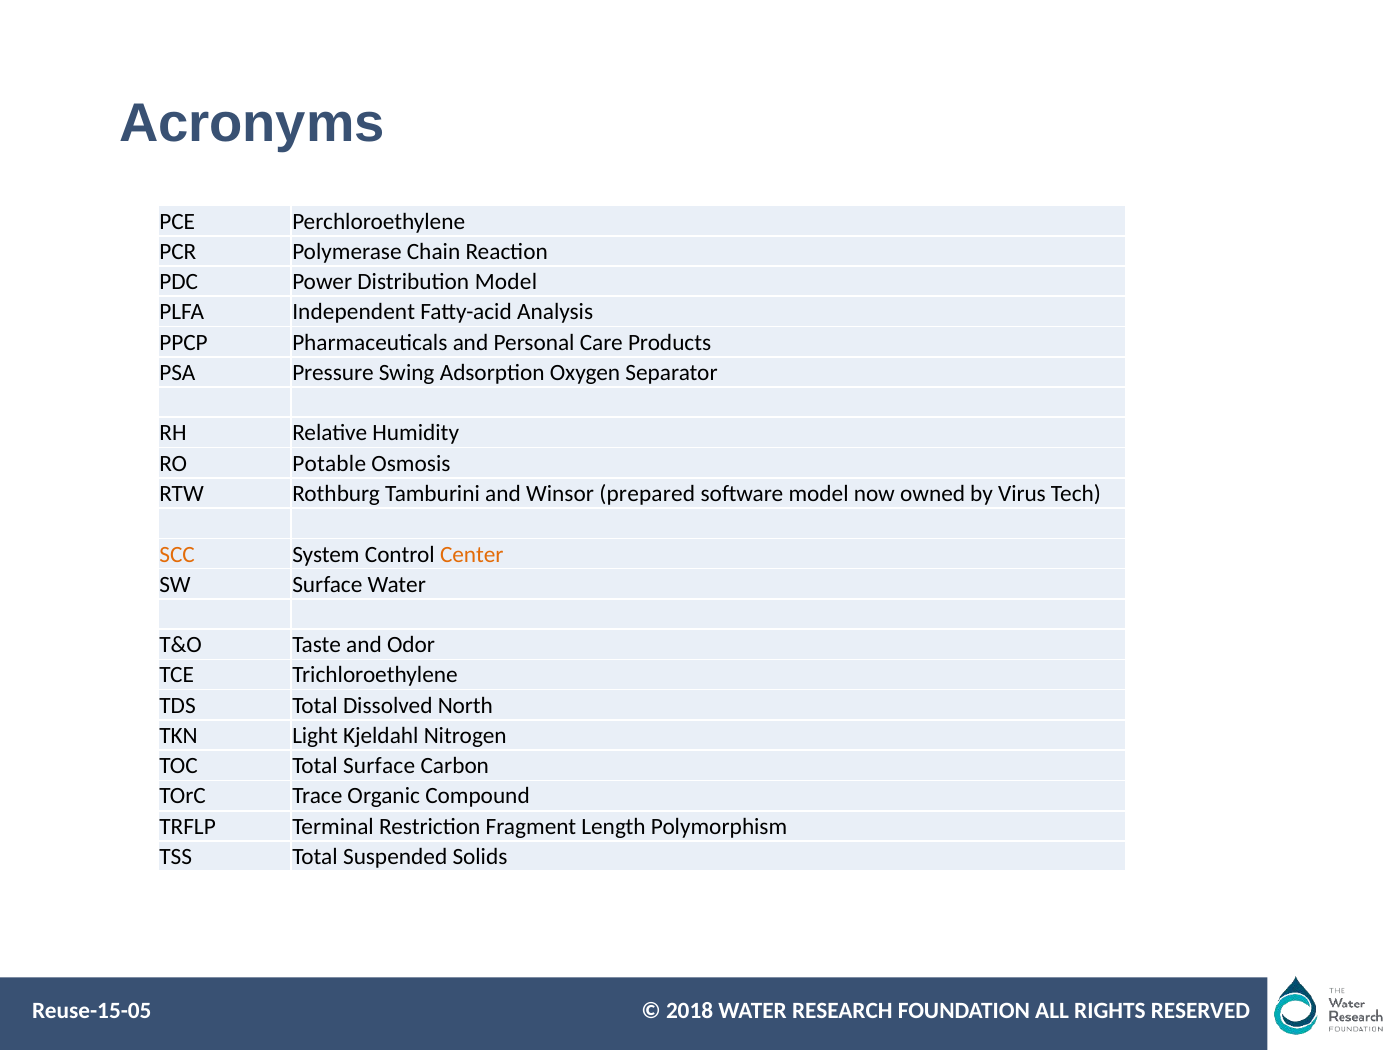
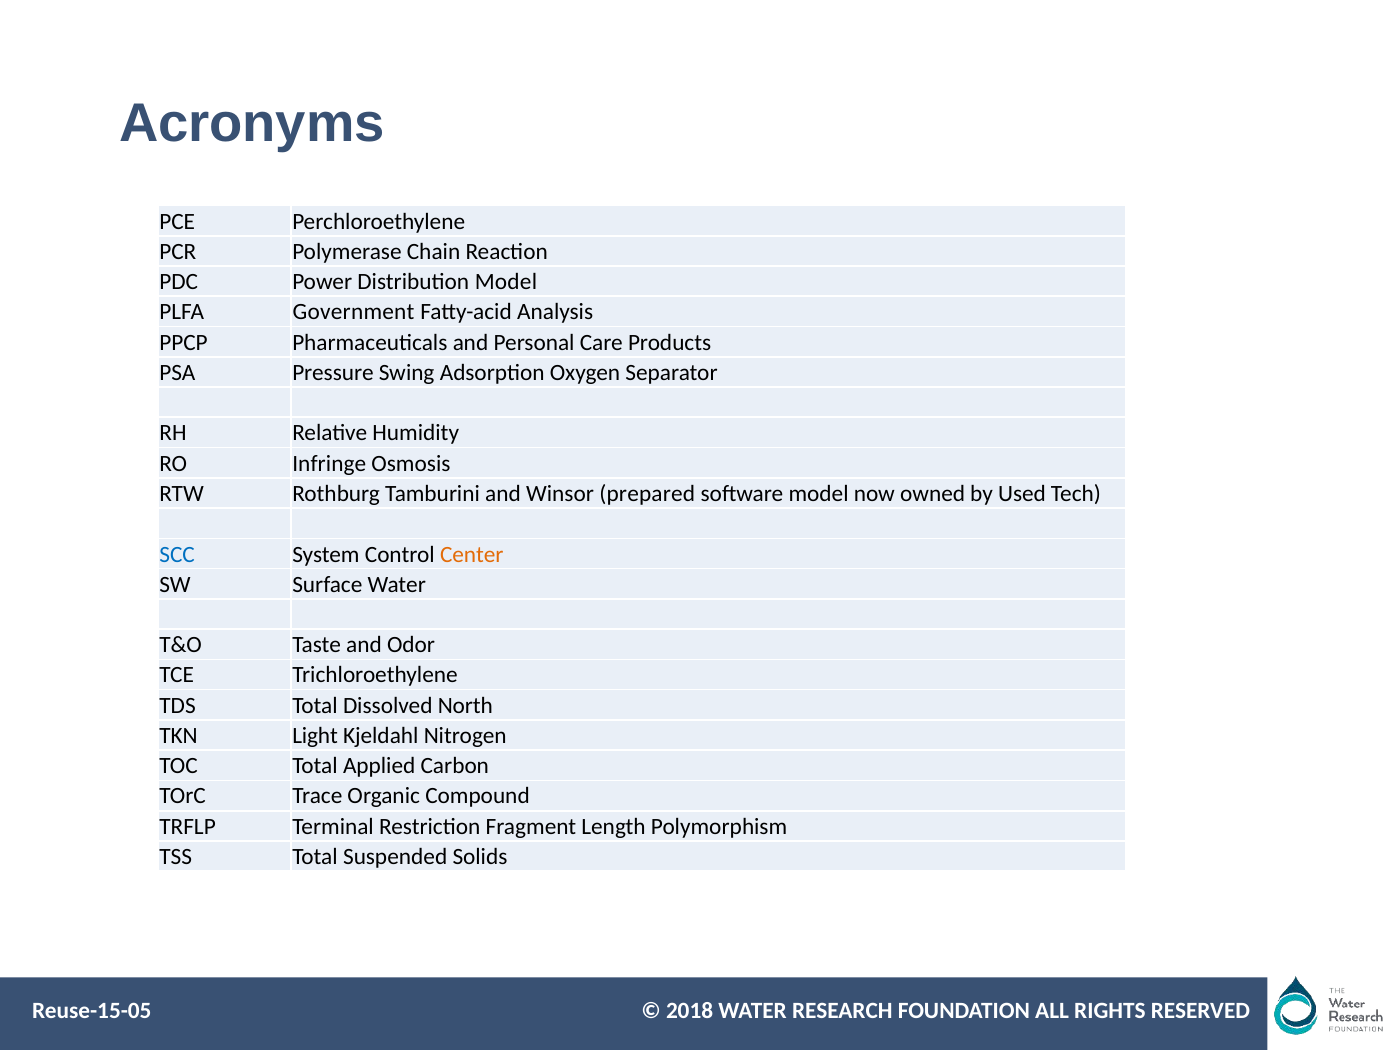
Independent: Independent -> Government
Potable: Potable -> Infringe
Virus: Virus -> Used
SCC colour: orange -> blue
Total Surface: Surface -> Applied
